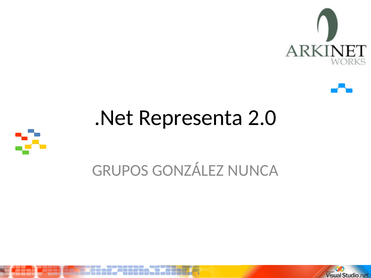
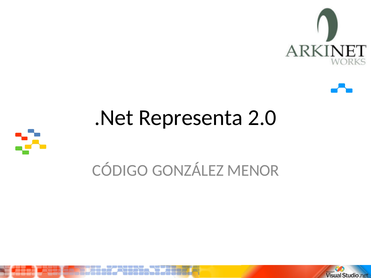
GRUPOS: GRUPOS -> CÓDIGO
NUNCA: NUNCA -> MENOR
